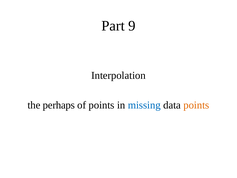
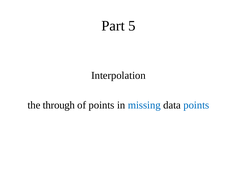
9: 9 -> 5
perhaps: perhaps -> through
points at (196, 105) colour: orange -> blue
